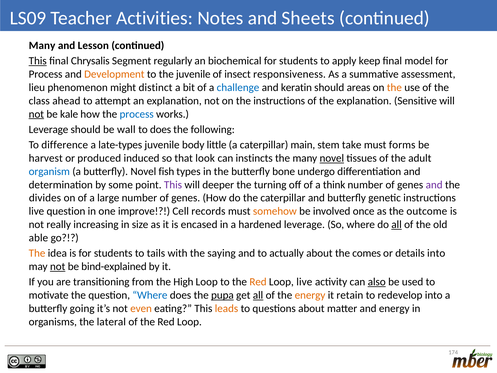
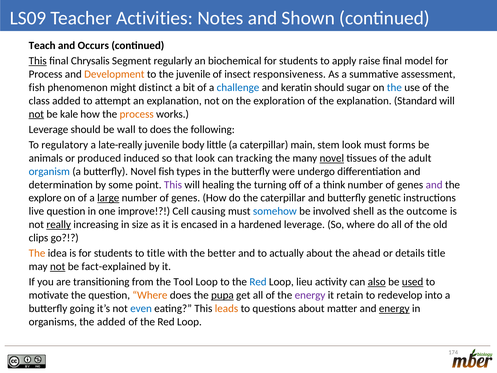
Sheets: Sheets -> Shown
Many at (42, 46): Many -> Teach
Lesson: Lesson -> Occurs
keep: keep -> raise
lieu at (37, 87): lieu -> fish
areas: areas -> sugar
the at (394, 87) colour: orange -> blue
class ahead: ahead -> added
the instructions: instructions -> exploration
Sensitive: Sensitive -> Standard
process at (137, 114) colour: blue -> orange
difference: difference -> regulatory
late-types: late-types -> late-really
stem take: take -> look
harvest: harvest -> animals
instincts: instincts -> tracking
bone: bone -> were
deeper: deeper -> healing
divides: divides -> explore
large underline: none -> present
records: records -> causing
somehow colour: orange -> blue
once: once -> shell
really underline: none -> present
all at (397, 224) underline: present -> none
able: able -> clips
to tails: tails -> title
saying: saying -> better
comes: comes -> ahead
details into: into -> title
bind-explained: bind-explained -> fact-explained
High: High -> Tool
Red at (258, 282) colour: orange -> blue
Loop live: live -> lieu
used underline: none -> present
Where at (150, 295) colour: blue -> orange
all at (258, 295) underline: present -> none
energy at (310, 295) colour: orange -> purple
even colour: orange -> blue
energy at (394, 308) underline: none -> present
the lateral: lateral -> added
